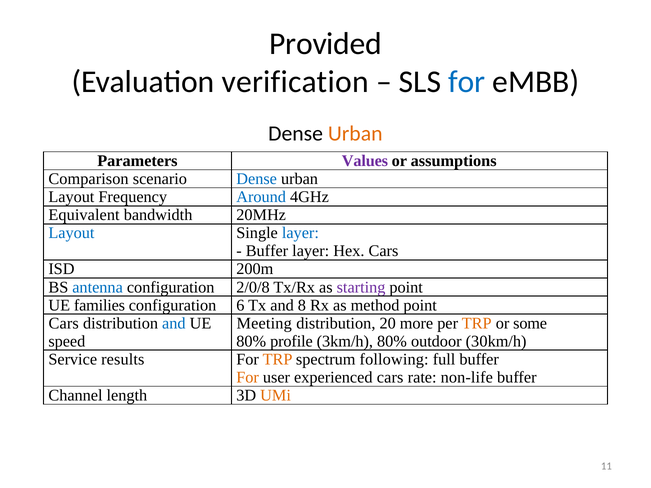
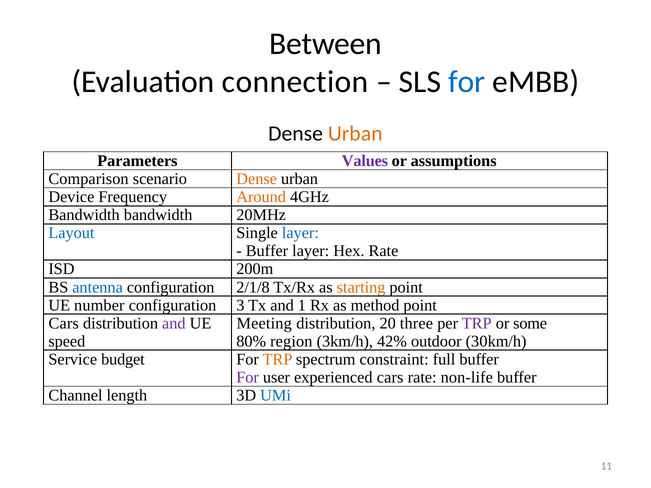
Provided: Provided -> Between
verification: verification -> connection
Dense at (257, 179) colour: blue -> orange
Layout at (71, 197): Layout -> Device
Around colour: blue -> orange
Equivalent at (84, 215): Equivalent -> Bandwidth
Hex Cars: Cars -> Rate
2/0/8: 2/0/8 -> 2/1/8
starting colour: purple -> orange
families: families -> number
6: 6 -> 3
8: 8 -> 1
and at (174, 323) colour: blue -> purple
more: more -> three
TRP at (477, 323) colour: orange -> purple
profile: profile -> region
3km/h 80%: 80% -> 42%
results: results -> budget
following: following -> constraint
For at (248, 377) colour: orange -> purple
UMi colour: orange -> blue
